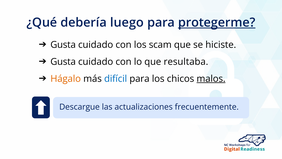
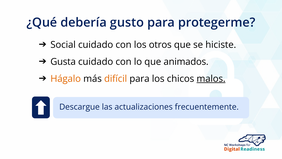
luego: luego -> gusto
protegerme underline: present -> none
Gusta at (63, 45): Gusta -> Social
scam: scam -> otros
resultaba: resultaba -> animados
difícil colour: blue -> orange
